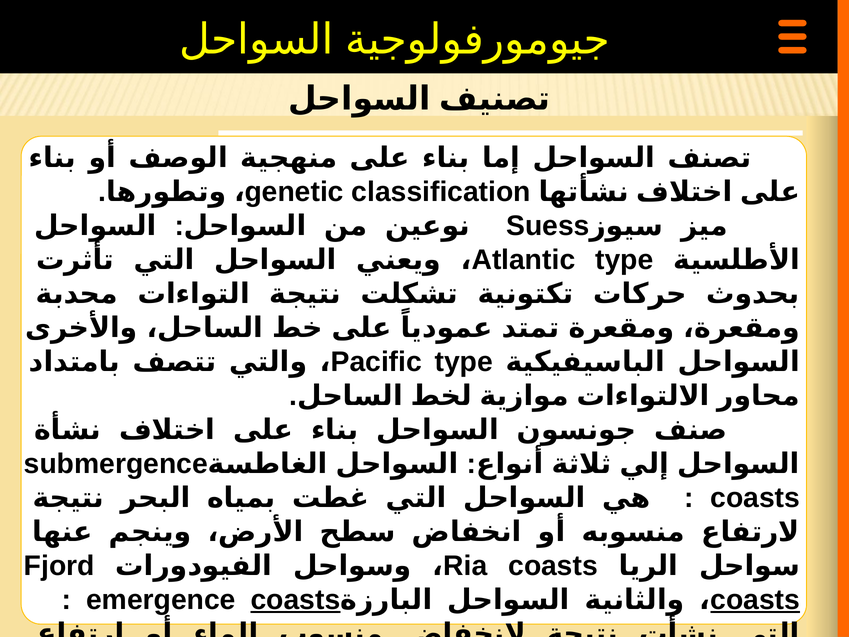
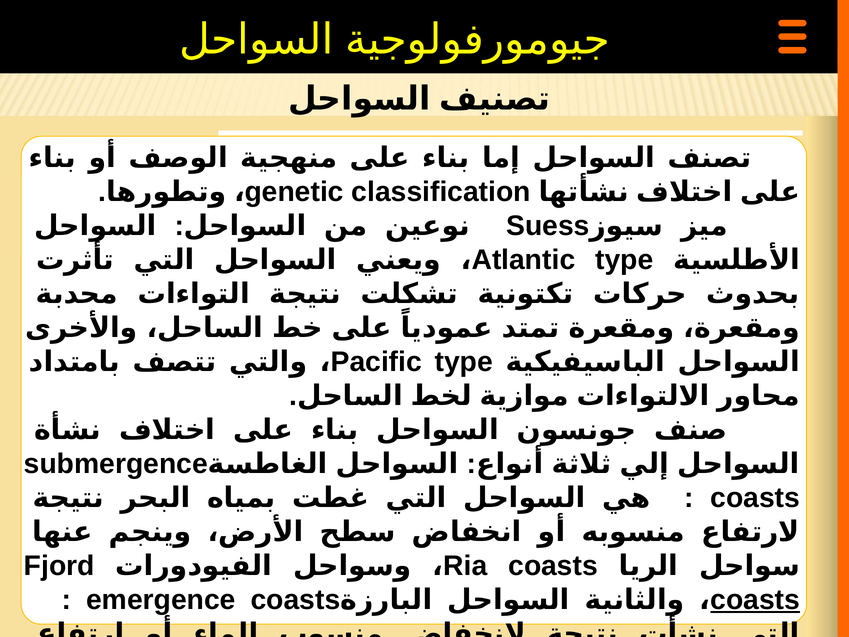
coasts at (296, 599) underline: present -> none
